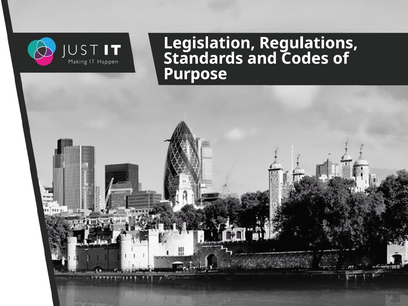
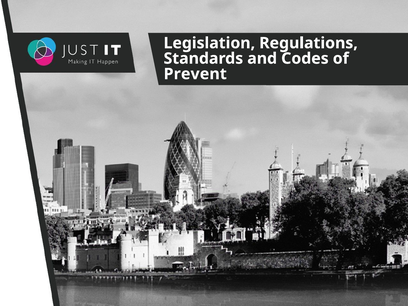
Purpose: Purpose -> Prevent
